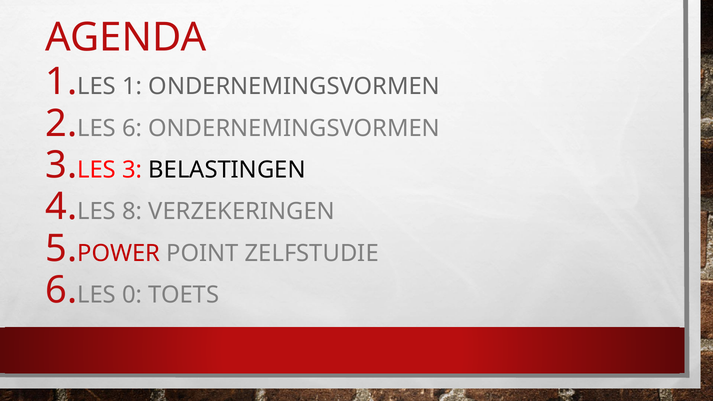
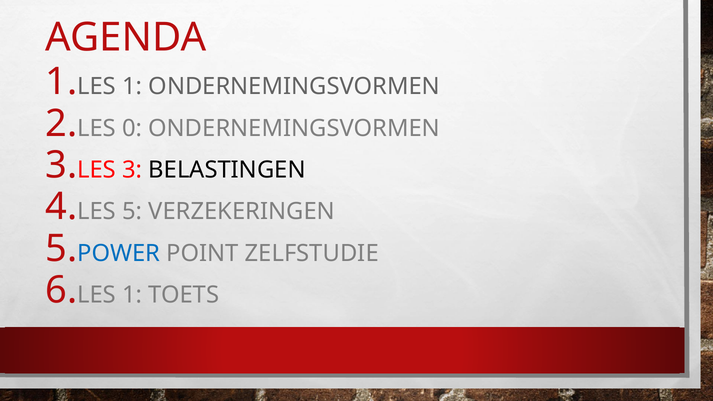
LES 6: 6 -> 0
LES 8: 8 -> 5
POWER colour: red -> blue
0 at (132, 295): 0 -> 1
